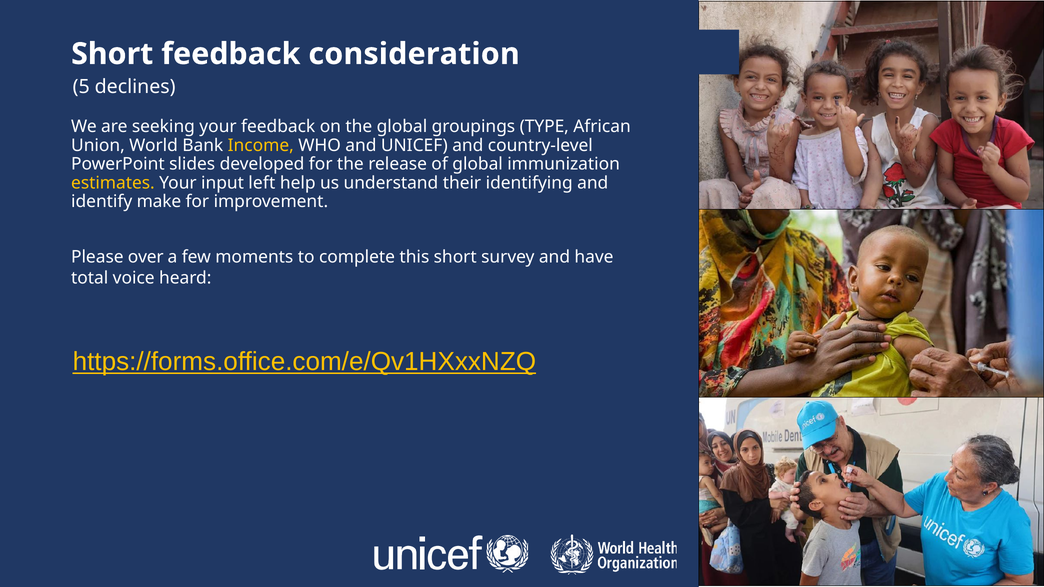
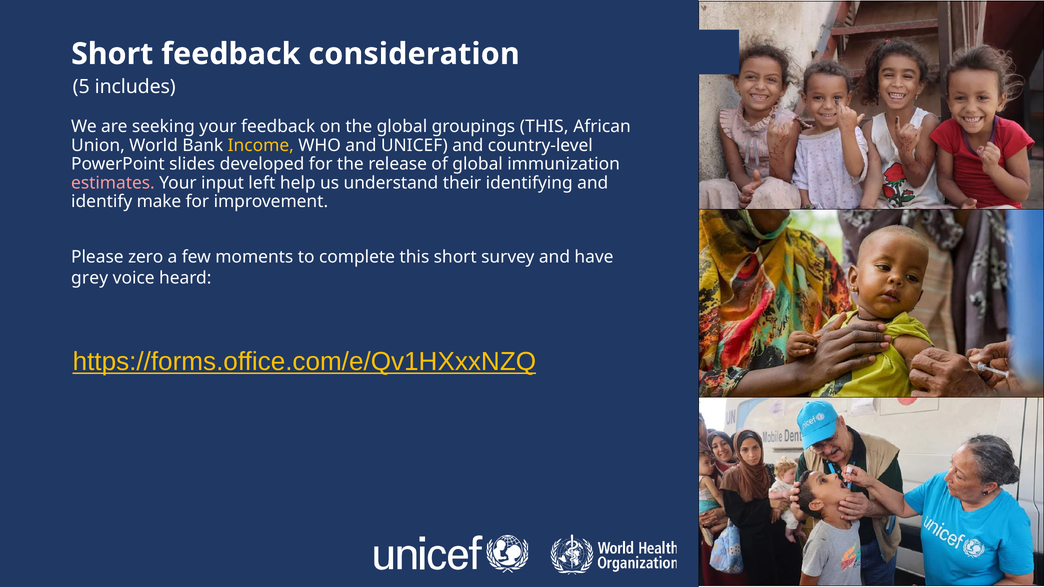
declines: declines -> includes
groupings TYPE: TYPE -> THIS
estimates colour: yellow -> pink
over: over -> zero
total: total -> grey
